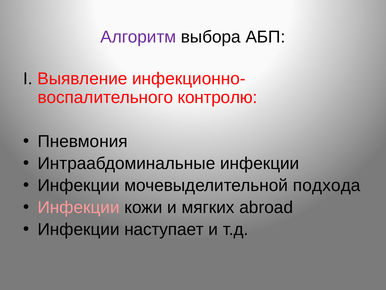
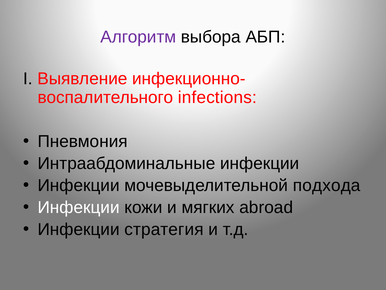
контролю: контролю -> infections
Инфекции at (79, 207) colour: pink -> white
наступает: наступает -> стратегия
